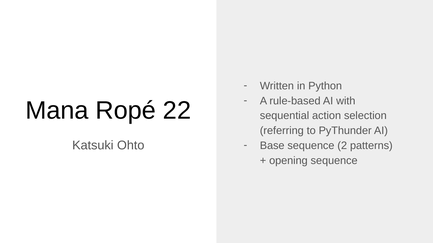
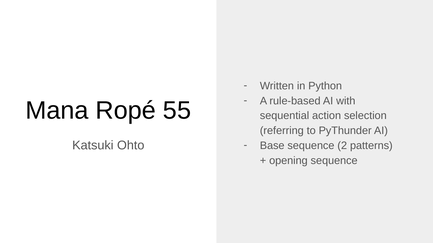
22: 22 -> 55
